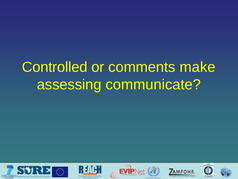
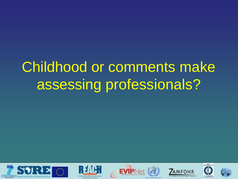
Controlled: Controlled -> Childhood
communicate: communicate -> professionals
